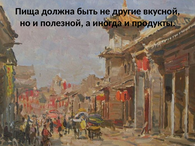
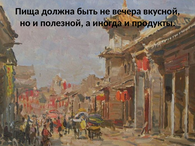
другие: другие -> вечера
